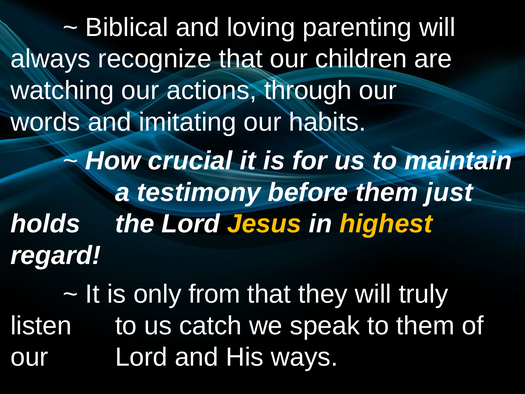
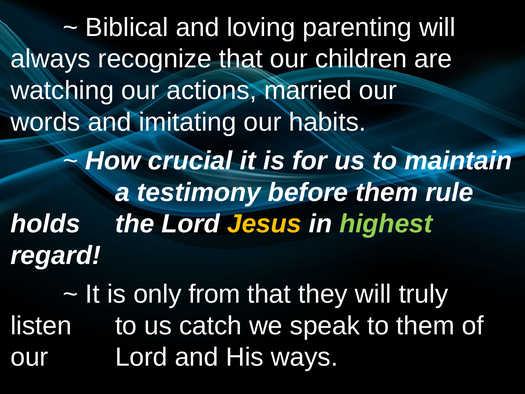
through: through -> married
just: just -> rule
highest colour: yellow -> light green
